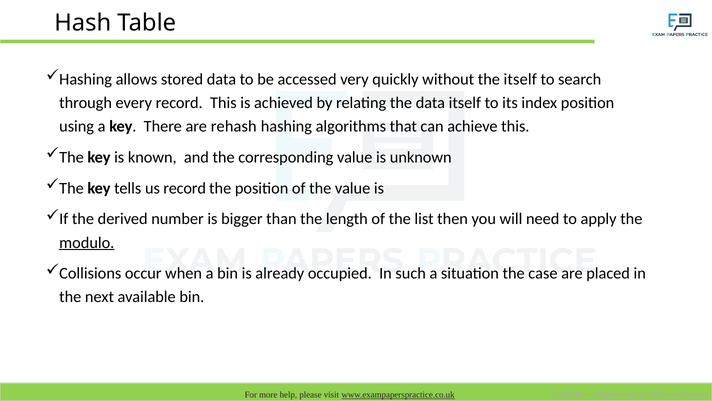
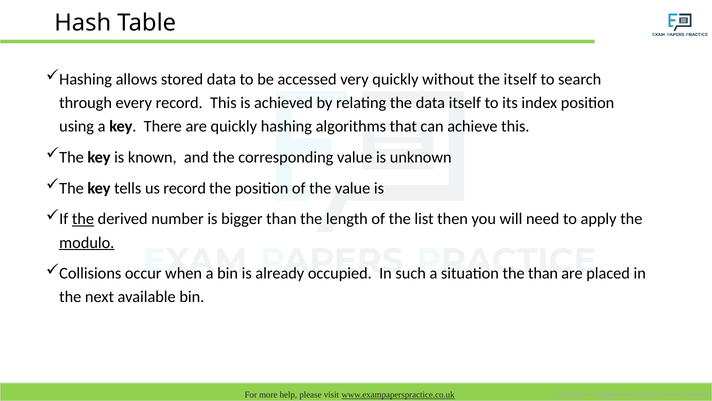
are rehash: rehash -> quickly
the at (83, 219) underline: none -> present
the case: case -> than
